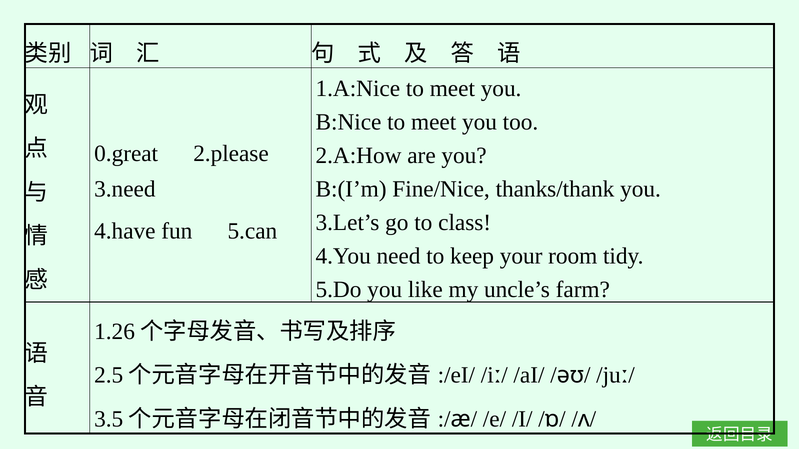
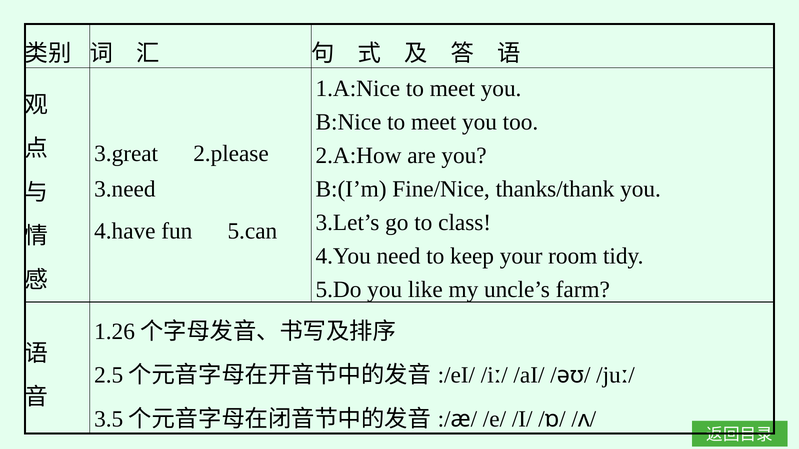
0.great: 0.great -> 3.great
